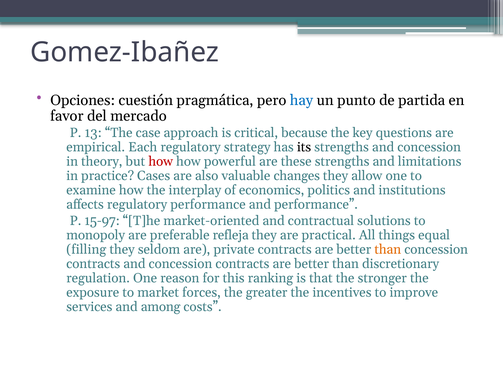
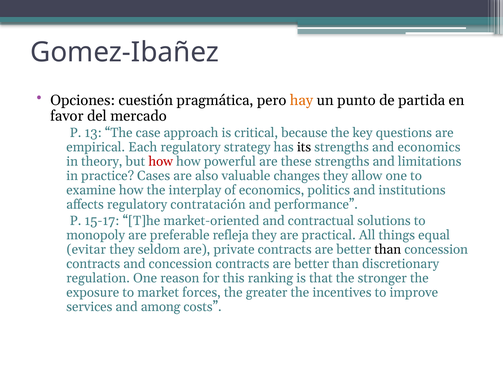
hay colour: blue -> orange
strengths and concession: concession -> economics
regulatory performance: performance -> contratación
15-97: 15-97 -> 15-17
filling: filling -> evitar
than at (388, 250) colour: orange -> black
